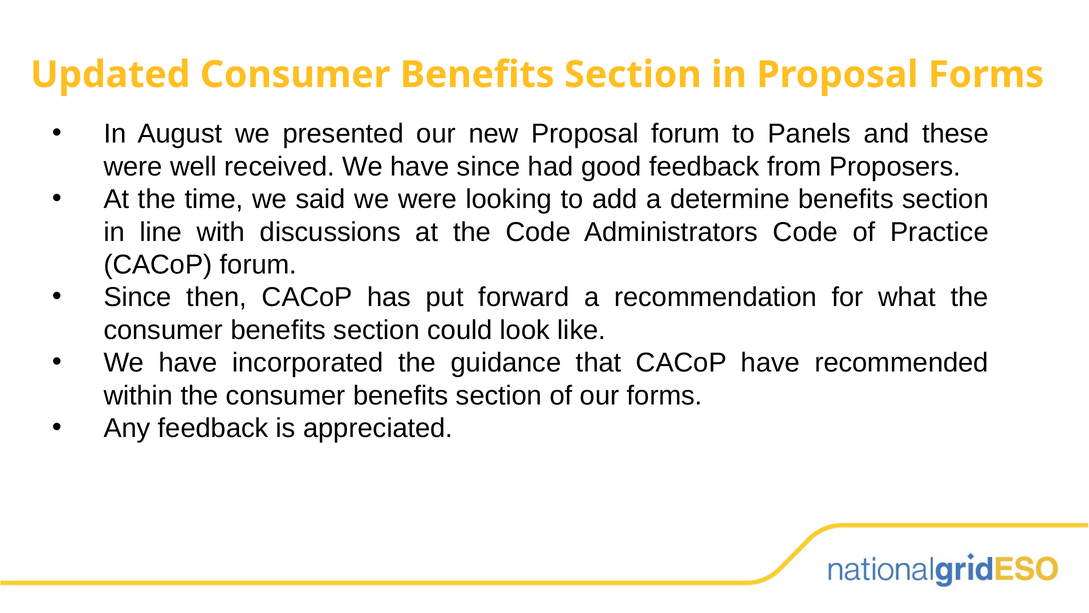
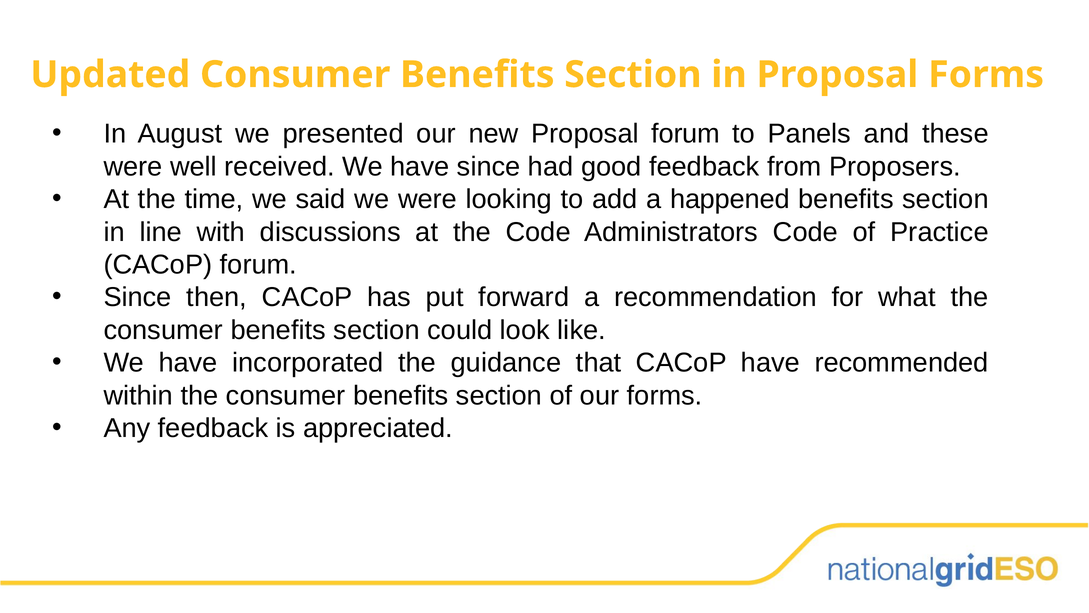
determine: determine -> happened
